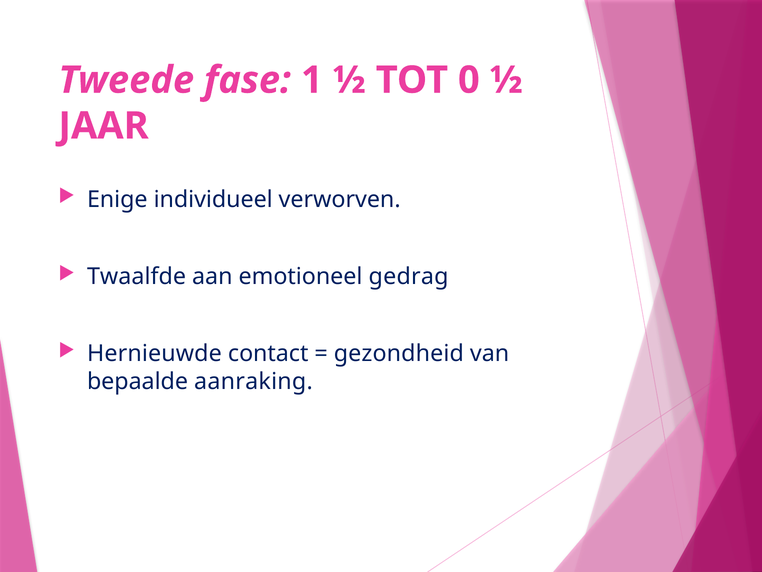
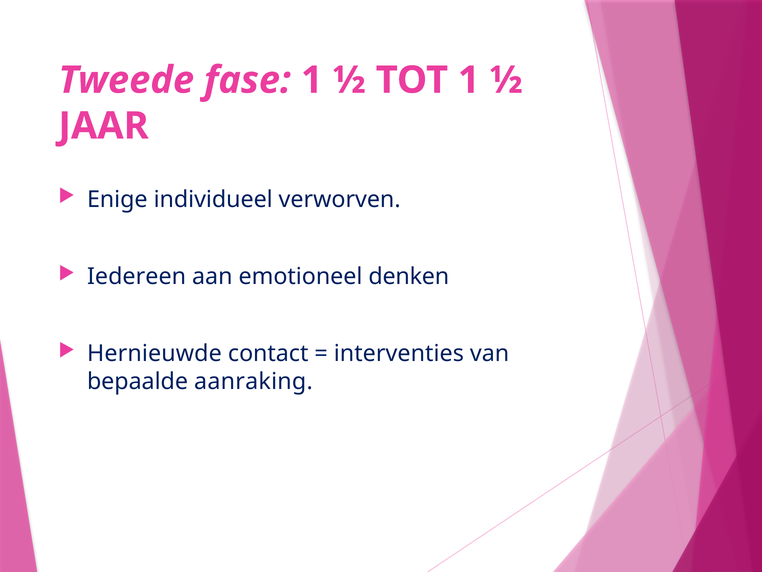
TOT 0: 0 -> 1
Twaalfde: Twaalfde -> Iedereen
gedrag: gedrag -> denken
gezondheid: gezondheid -> interventies
